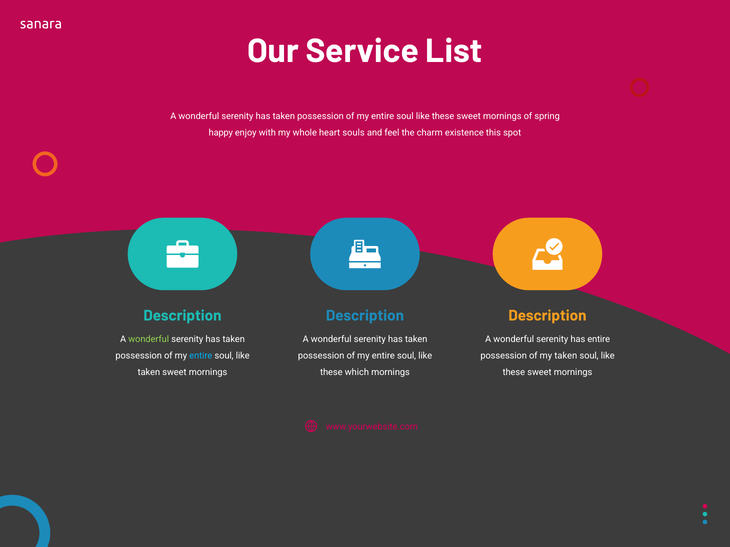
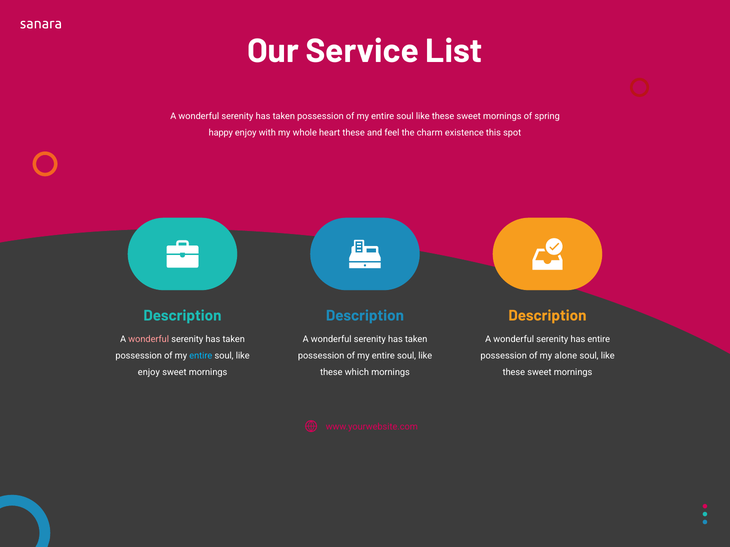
heart souls: souls -> these
wonderful at (149, 340) colour: light green -> pink
my taken: taken -> alone
taken at (149, 373): taken -> enjoy
